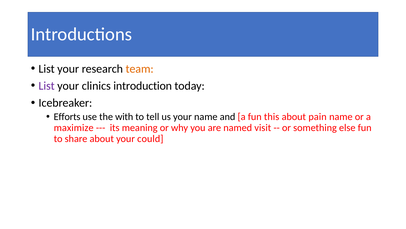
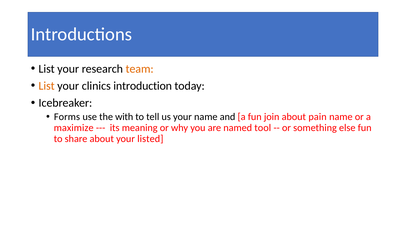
List at (47, 86) colour: purple -> orange
Efforts: Efforts -> Forms
this: this -> join
visit: visit -> tool
could: could -> listed
